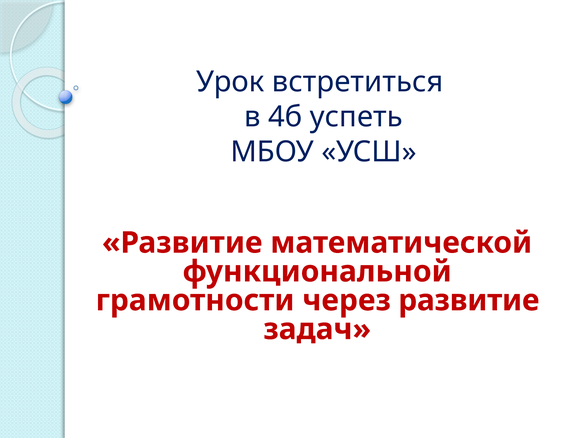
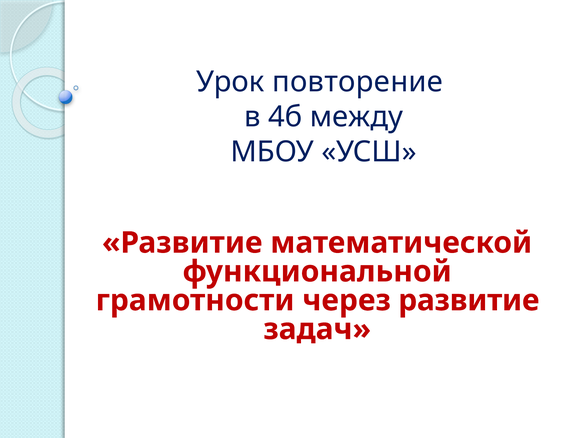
встретиться: встретиться -> повторение
успеть: успеть -> между
